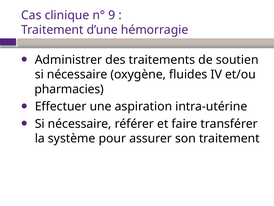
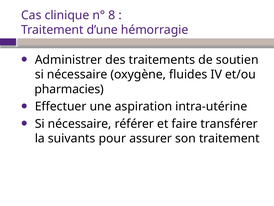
9: 9 -> 8
système: système -> suivants
